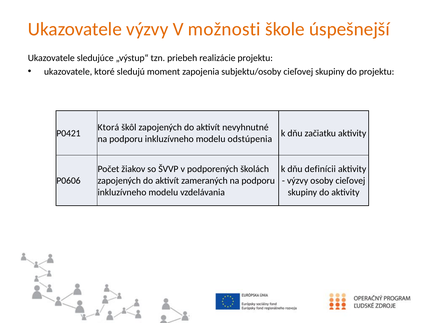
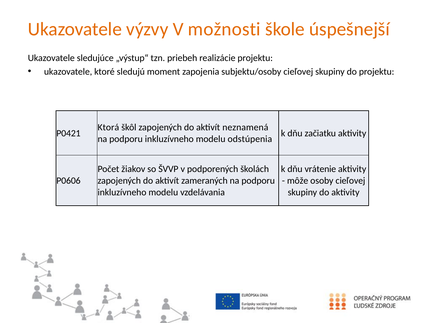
nevyhnutné: nevyhnutné -> neznamená
definícii: definícii -> vrátenie
výzvy at (298, 181): výzvy -> môže
